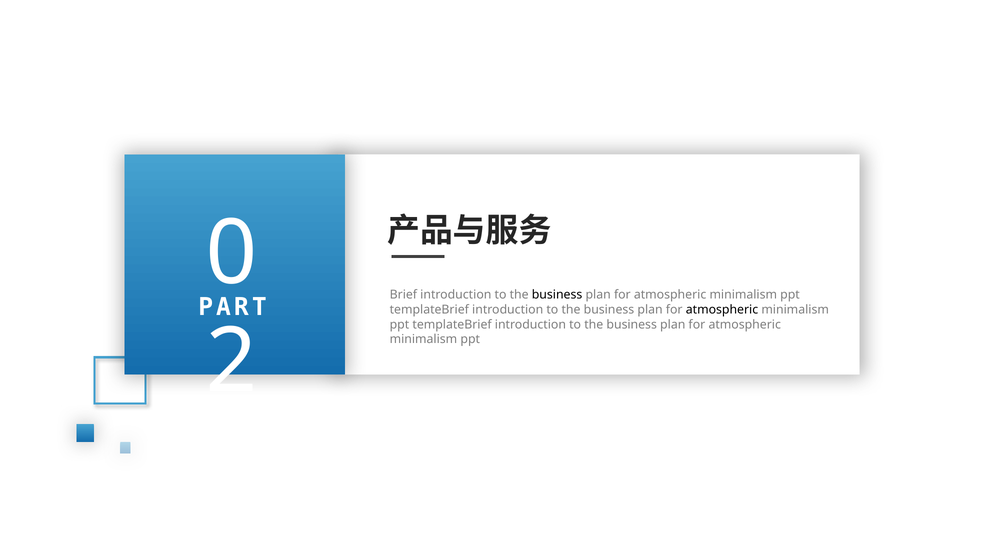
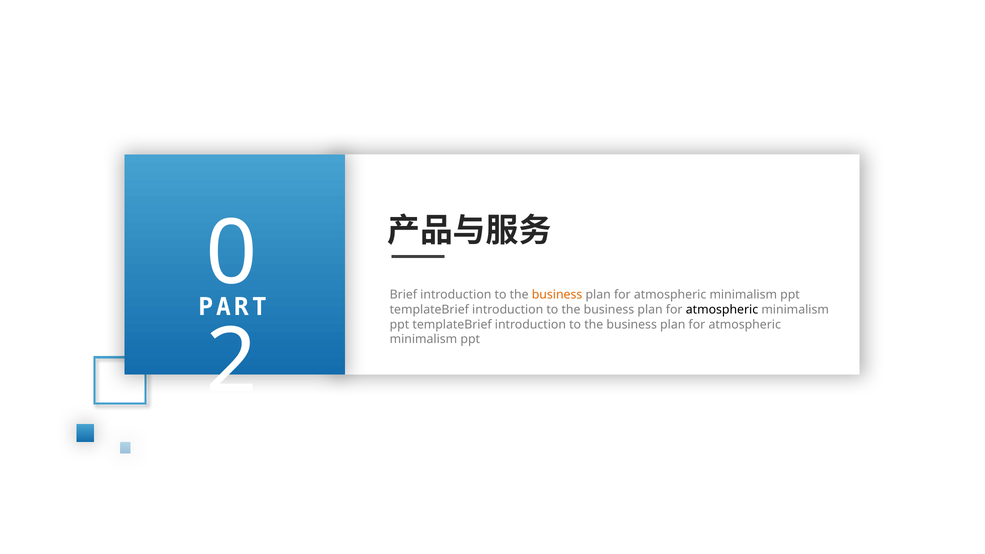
business at (557, 295) colour: black -> orange
